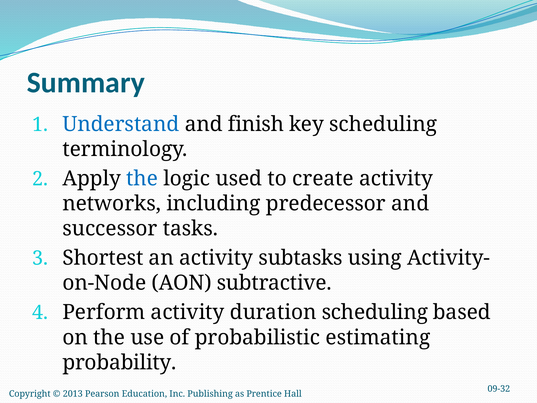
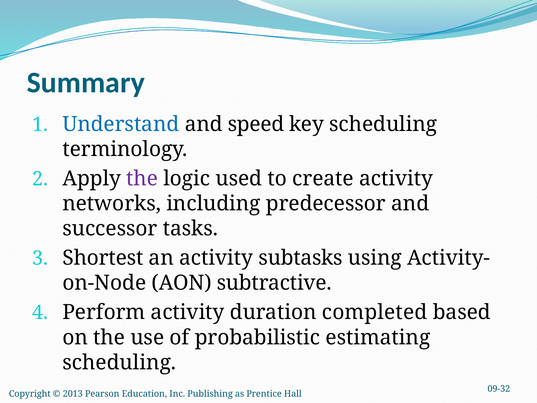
finish: finish -> speed
the at (142, 178) colour: blue -> purple
duration scheduling: scheduling -> completed
probability at (119, 362): probability -> scheduling
